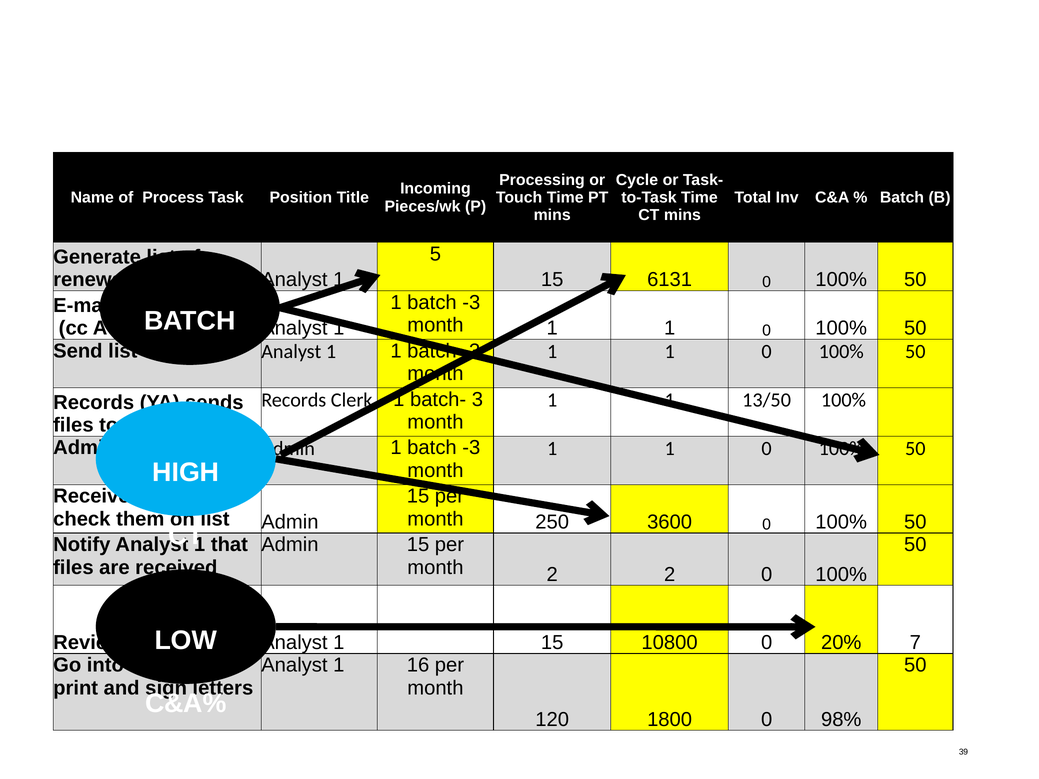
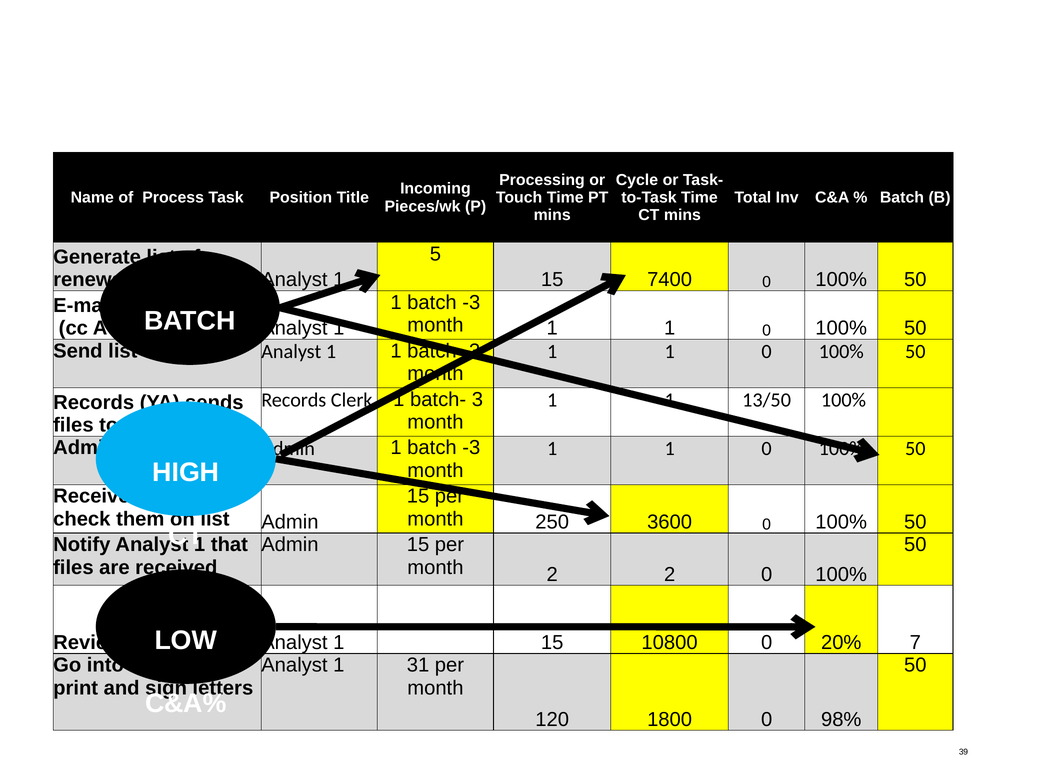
6131: 6131 -> 7400
16: 16 -> 31
